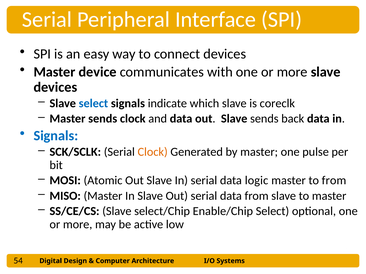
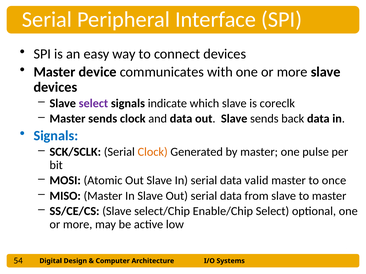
select at (93, 104) colour: blue -> purple
logic: logic -> valid
to from: from -> once
